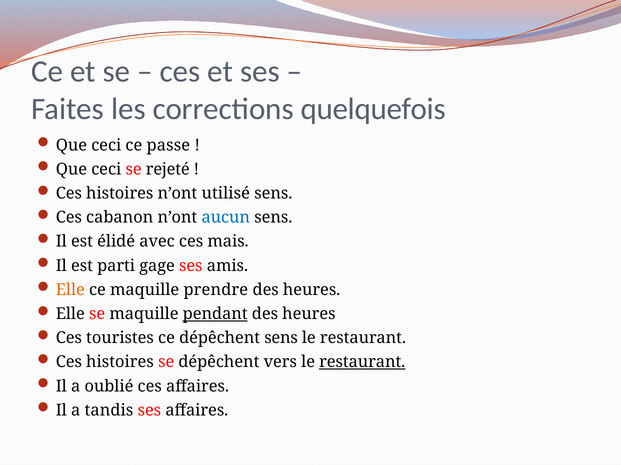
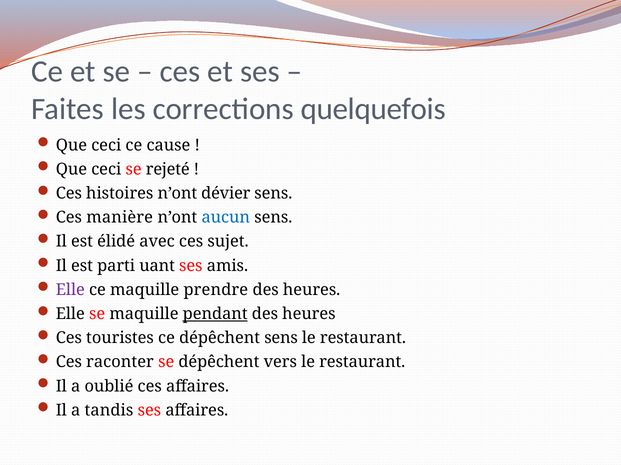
passe: passe -> cause
utilisé: utilisé -> dévier
cabanon: cabanon -> manière
mais: mais -> sujet
gage: gage -> uant
Elle at (70, 290) colour: orange -> purple
histoires at (120, 363): histoires -> raconter
restaurant at (362, 363) underline: present -> none
